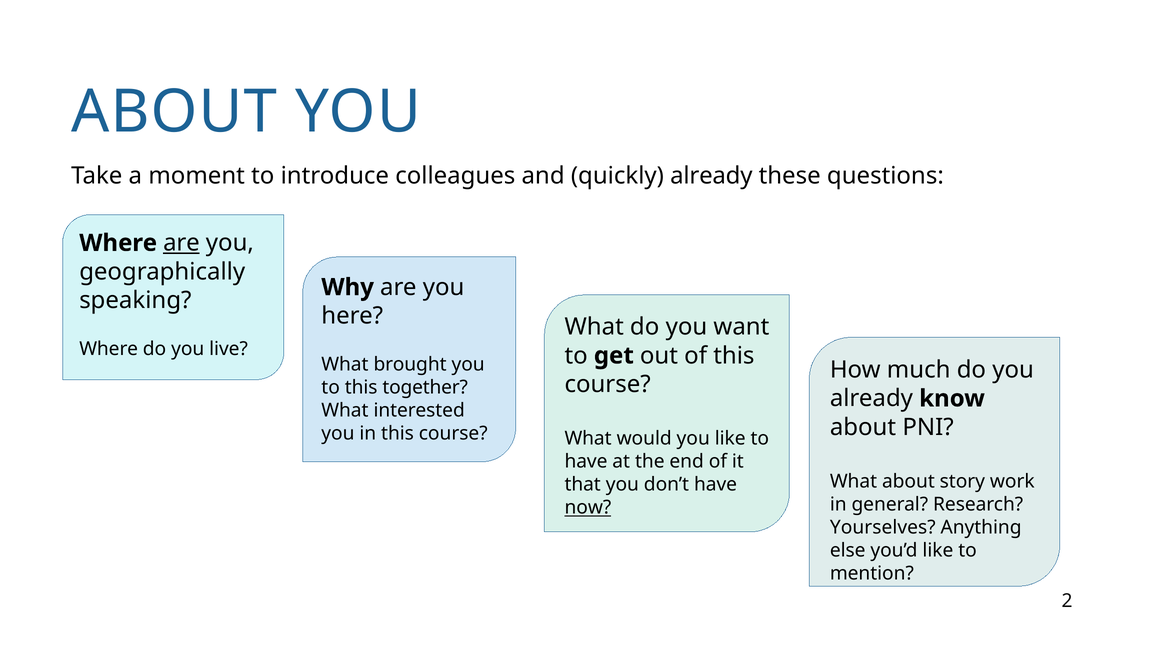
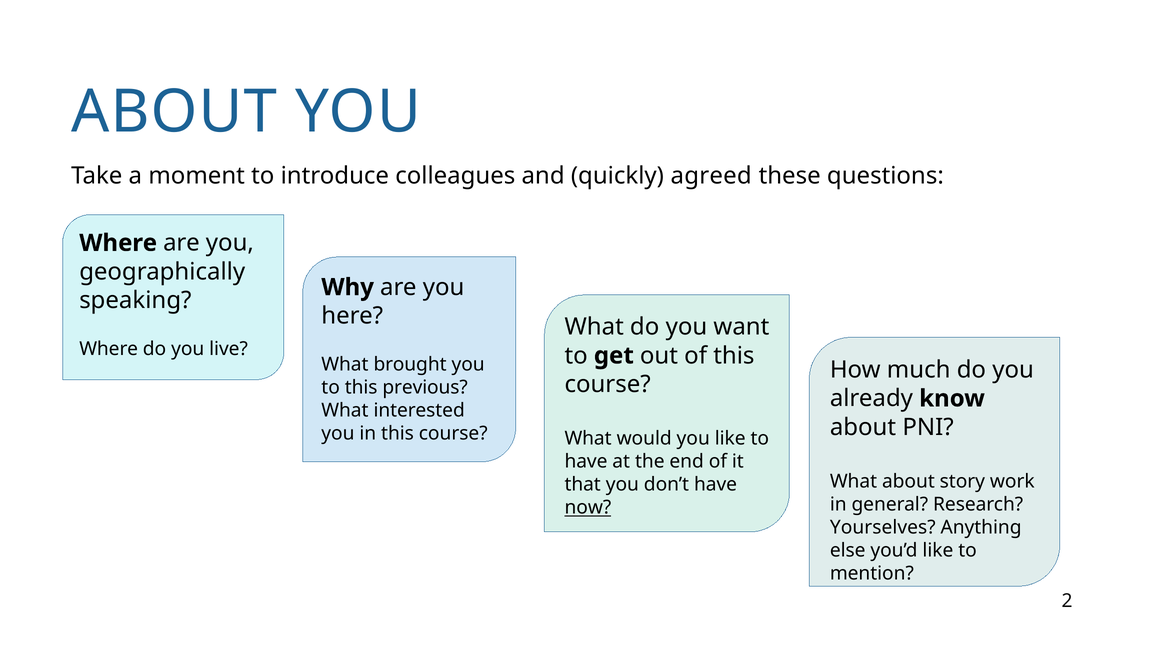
quickly already: already -> agreed
are at (181, 243) underline: present -> none
together: together -> previous
